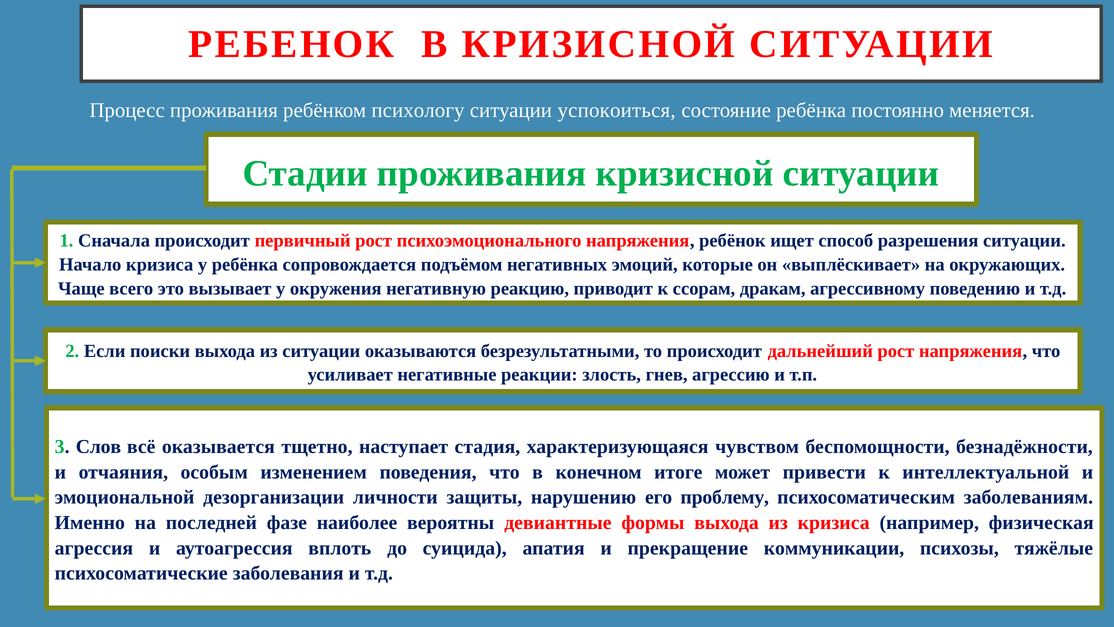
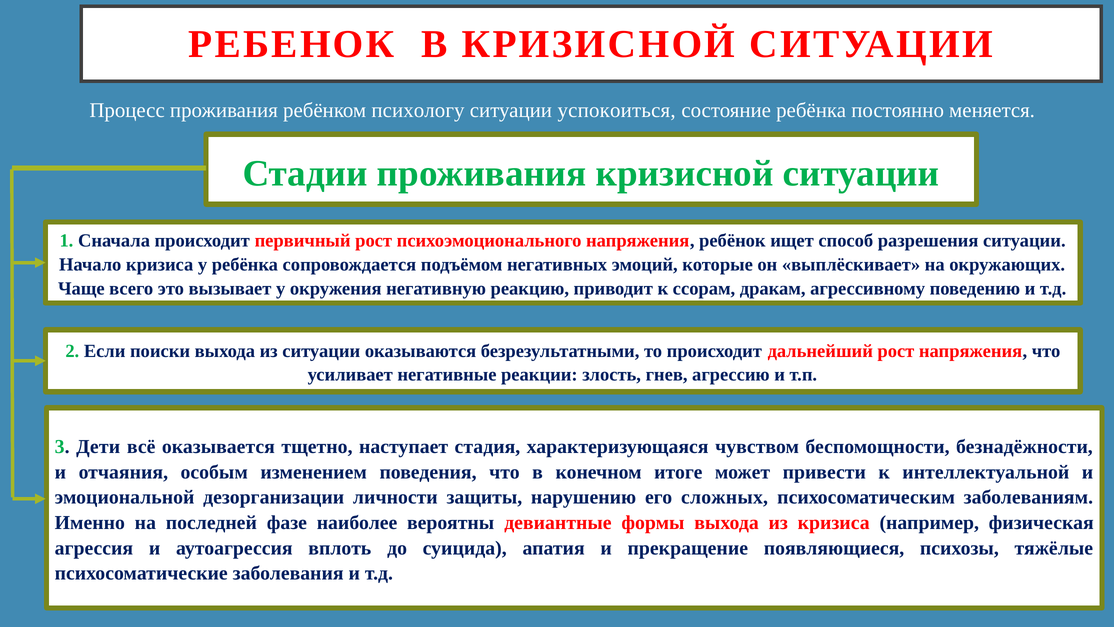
Слов: Слов -> Дети
проблему: проблему -> сложных
коммуникации: коммуникации -> появляющиеся
